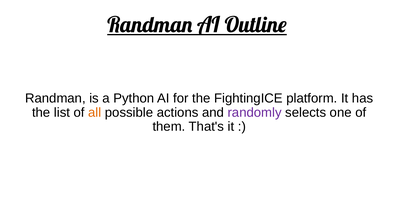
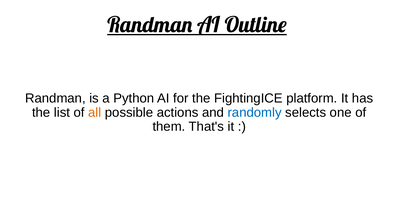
randomly colour: purple -> blue
